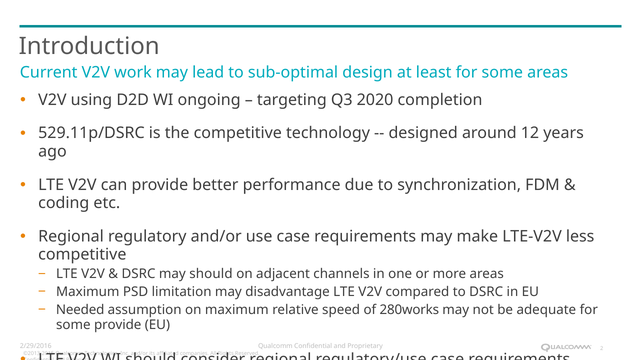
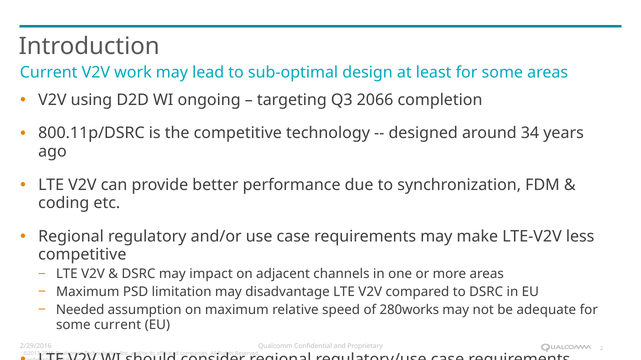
2020: 2020 -> 2066
529.11p/DSRC: 529.11p/DSRC -> 800.11p/DSRC
12: 12 -> 34
may should: should -> impact
some provide: provide -> current
